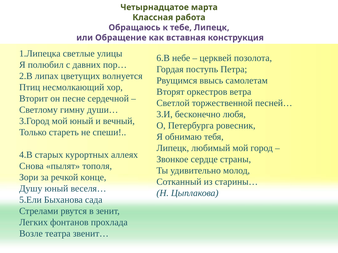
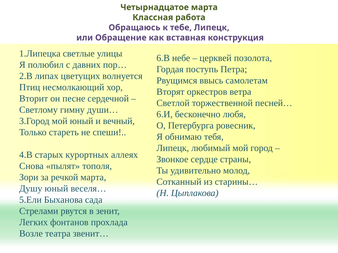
3.И: 3.И -> 6.И
речкой конце: конце -> марта
